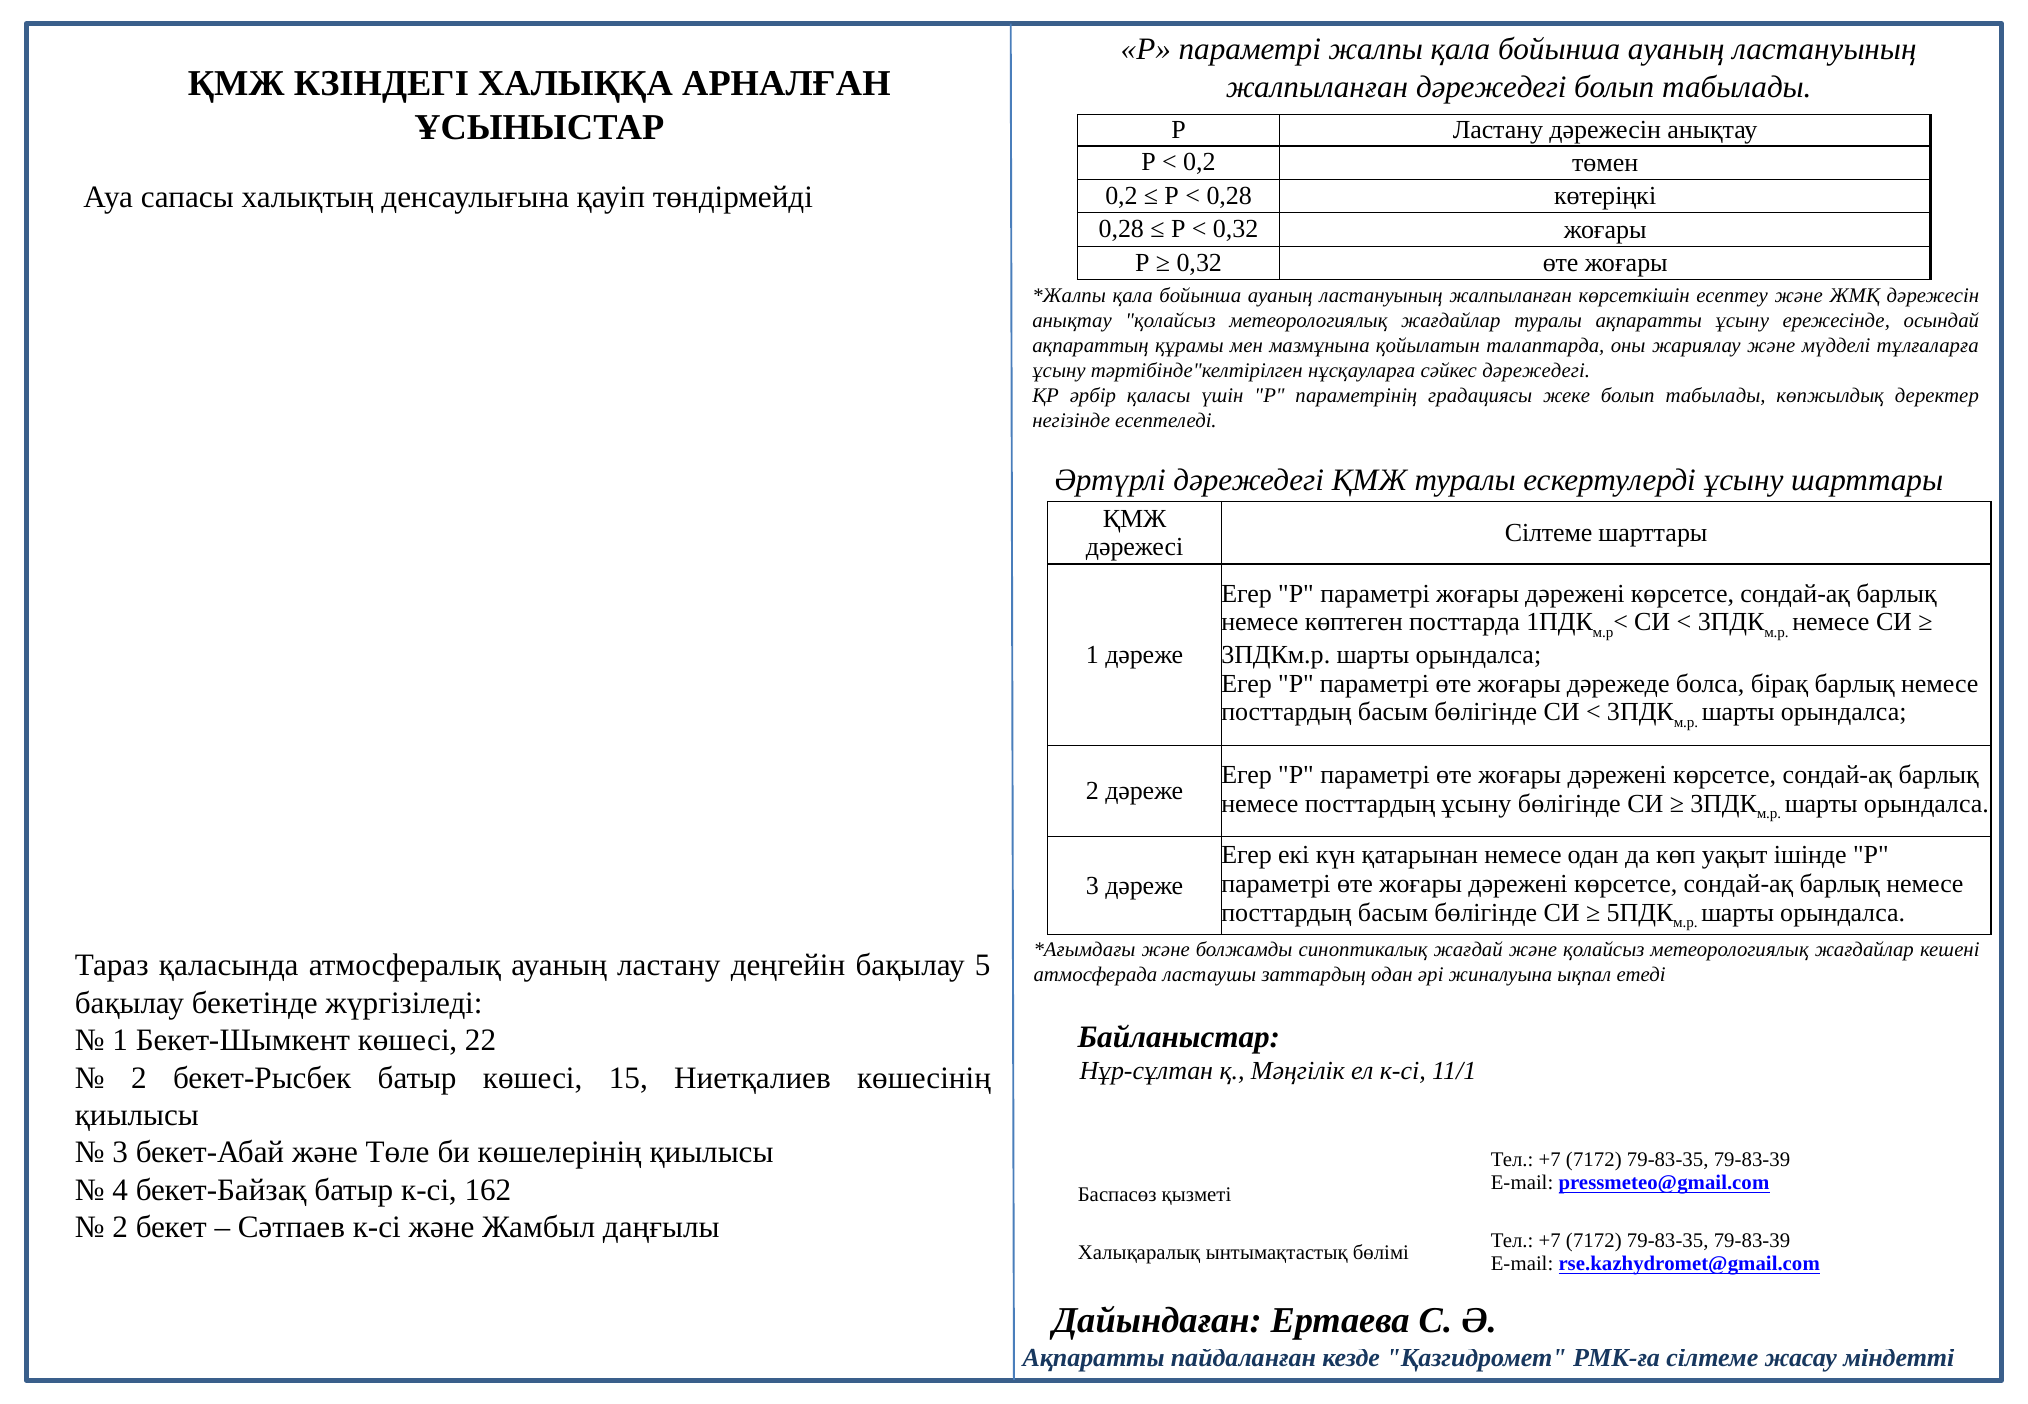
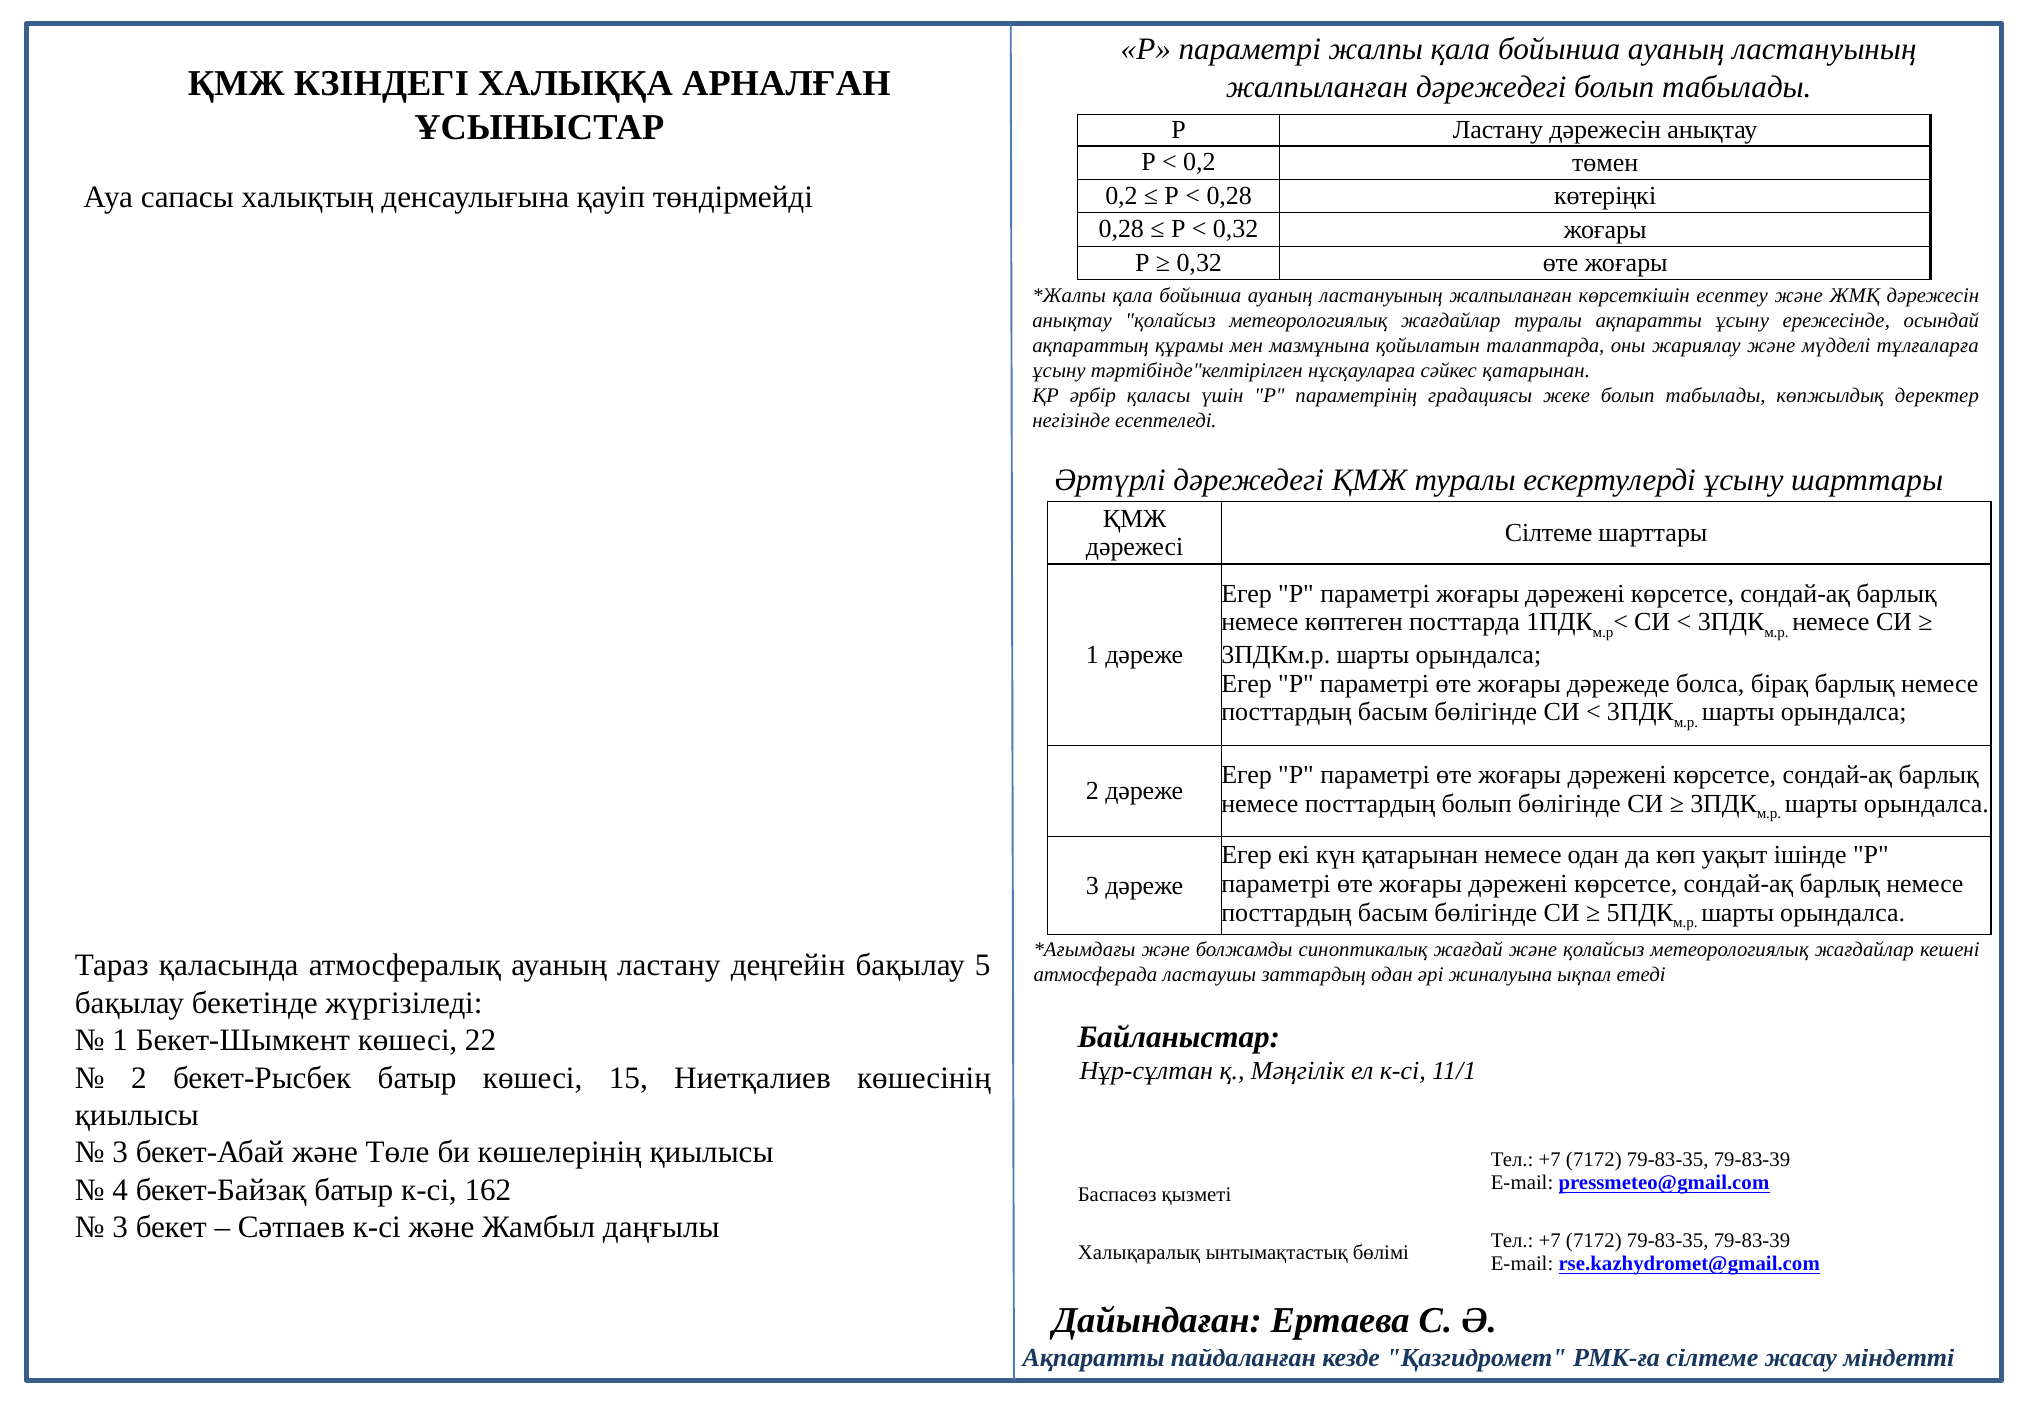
сәйкес дәрежедегі: дәрежедегі -> қатарынан
посттардың ұсыну: ұсыну -> болып
2 at (120, 1228): 2 -> 3
